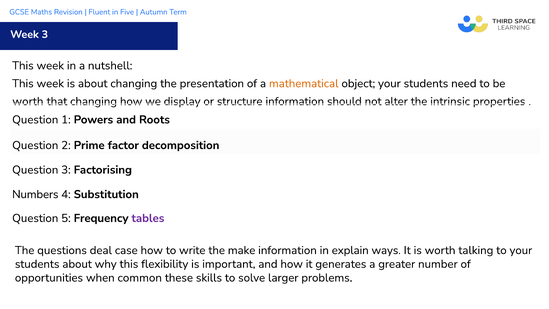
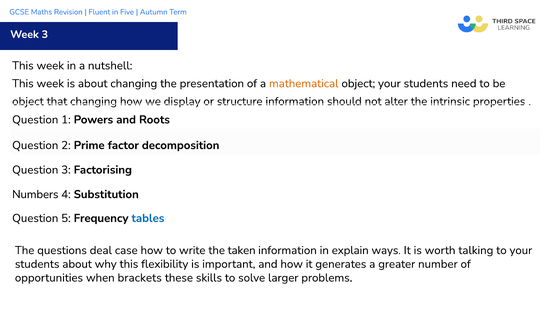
worth at (28, 101): worth -> object
tables colour: purple -> blue
make: make -> taken
common: common -> brackets
